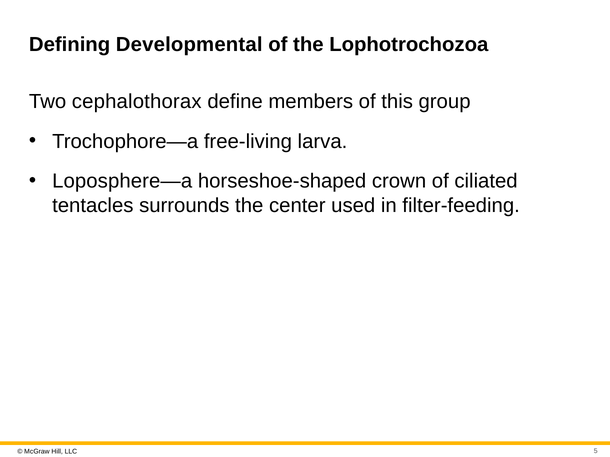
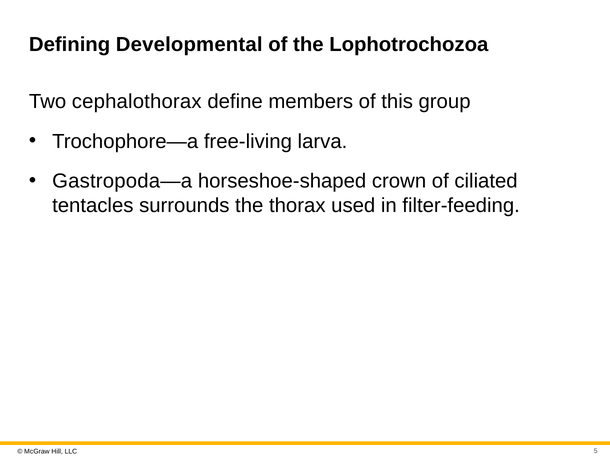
Loposphere—a: Loposphere—a -> Gastropoda—a
center: center -> thorax
